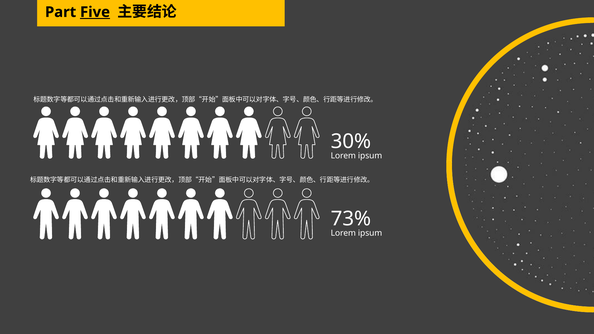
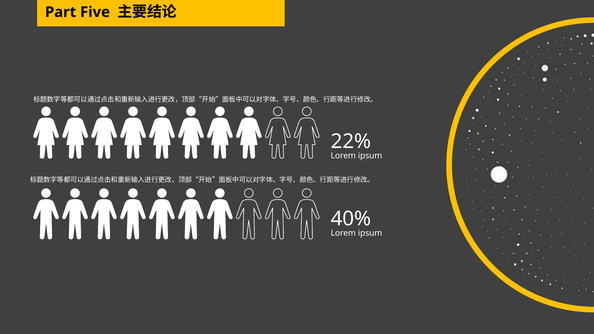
Five underline: present -> none
30%: 30% -> 22%
73%: 73% -> 40%
